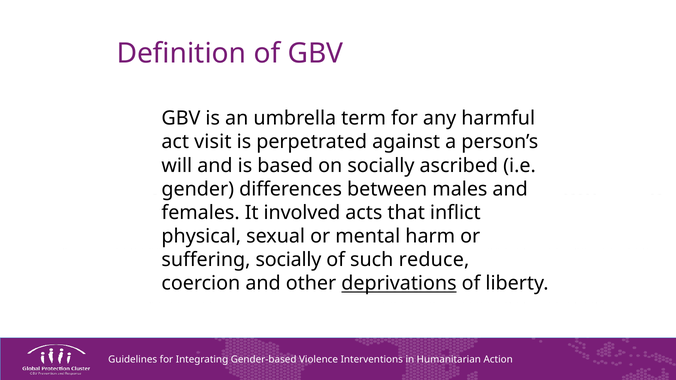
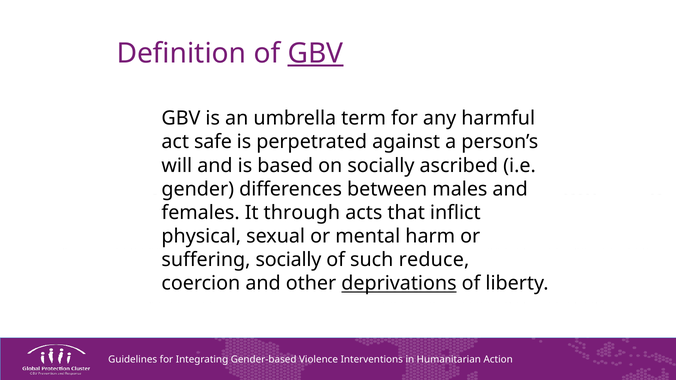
GBV at (315, 53) underline: none -> present
visit: visit -> safe
involved: involved -> through
